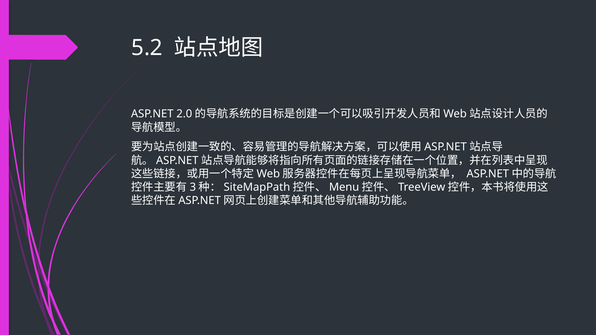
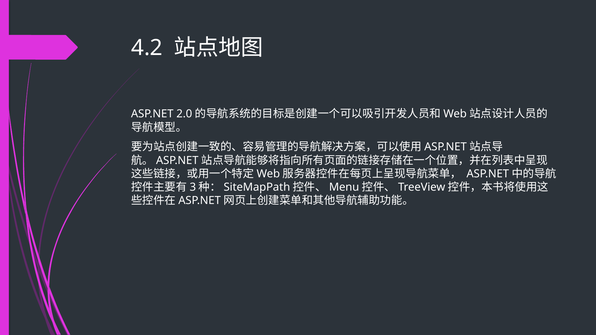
5.2: 5.2 -> 4.2
